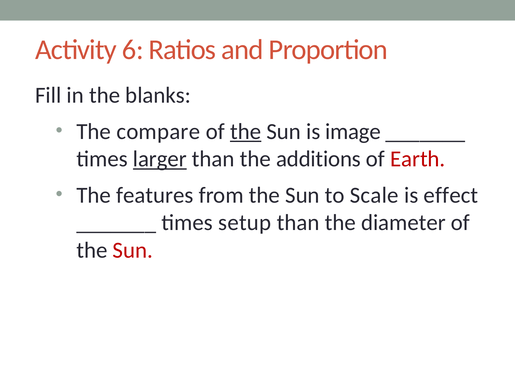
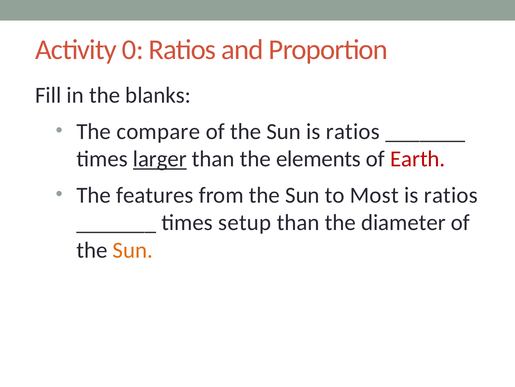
6: 6 -> 0
the at (246, 131) underline: present -> none
Sun is image: image -> ratios
additions: additions -> elements
Scale: Scale -> Most
effect at (451, 195): effect -> ratios
Sun at (133, 250) colour: red -> orange
